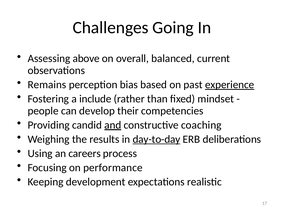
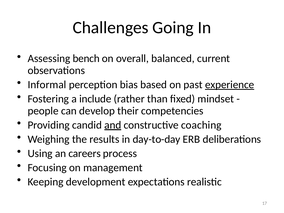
above: above -> bench
Remains: Remains -> Informal
day-to-day underline: present -> none
performance: performance -> management
